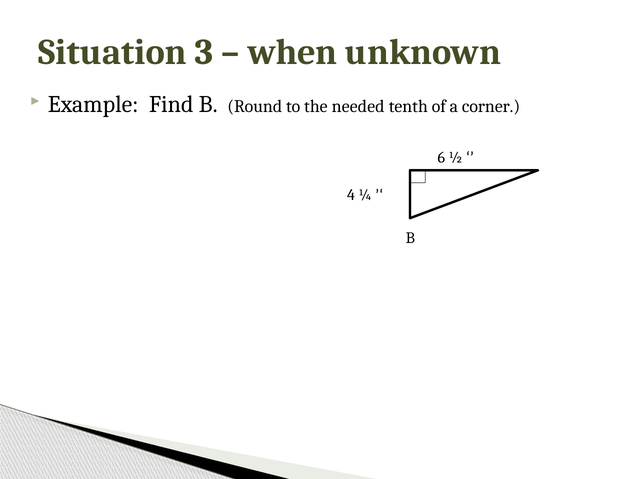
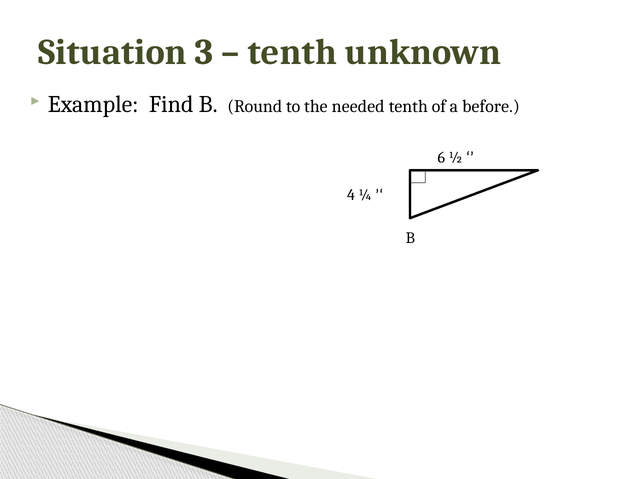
when at (292, 52): when -> tenth
corner: corner -> before
